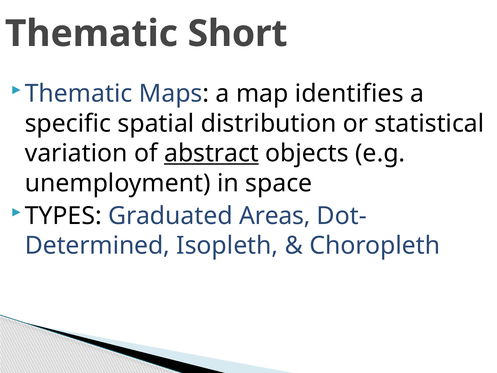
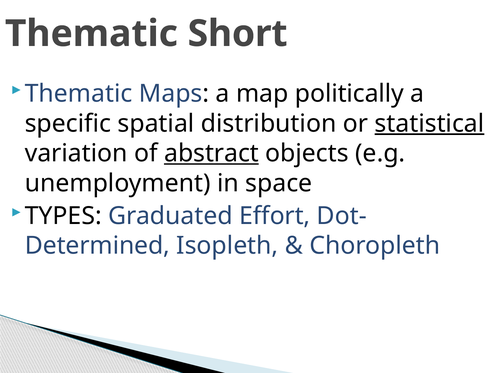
identifies: identifies -> politically
statistical underline: none -> present
Areas: Areas -> Effort
